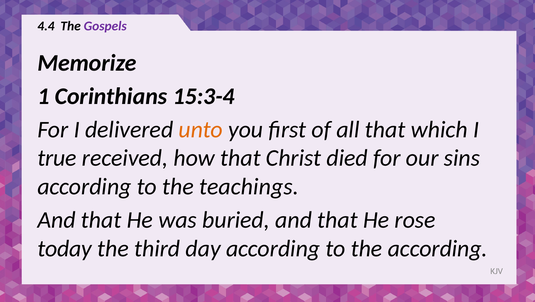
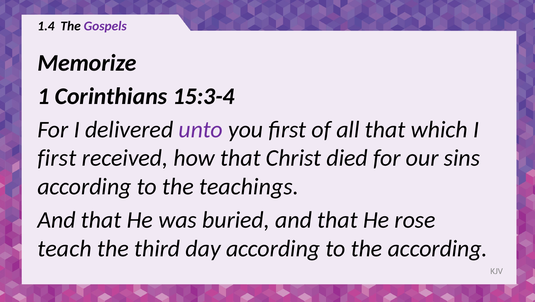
4.4: 4.4 -> 1.4
unto colour: orange -> purple
true at (57, 158): true -> first
today: today -> teach
